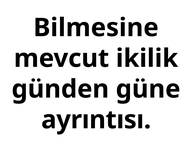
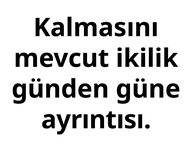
Bilmesine: Bilmesine -> Kalmasını
